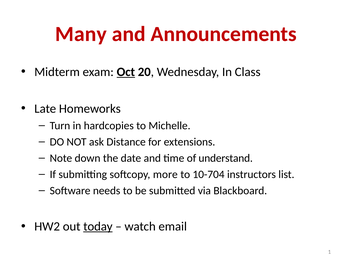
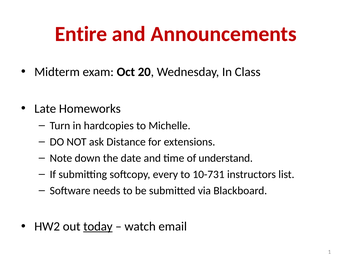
Many: Many -> Entire
Oct underline: present -> none
more: more -> every
10-704: 10-704 -> 10-731
